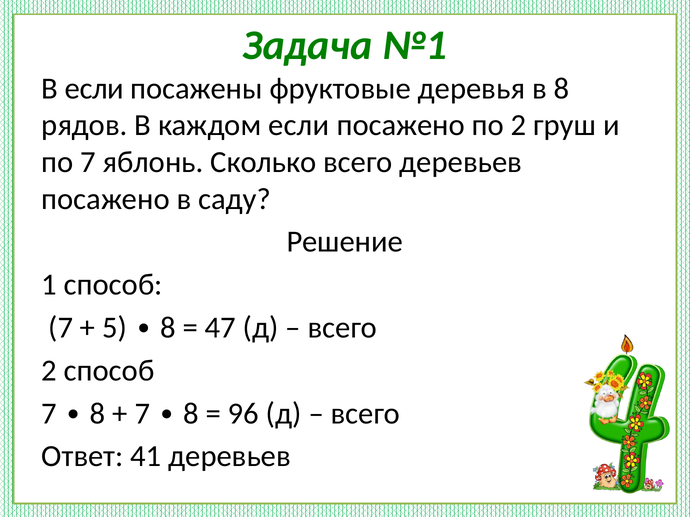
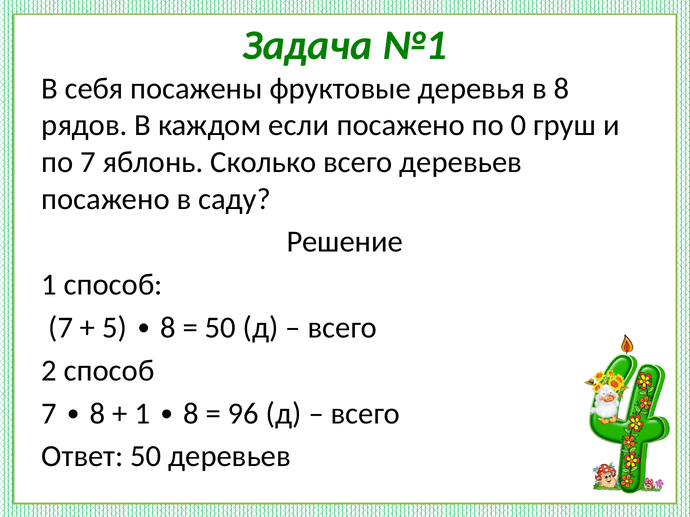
В если: если -> себя
по 2: 2 -> 0
47 at (220, 328): 47 -> 50
7 at (142, 414): 7 -> 1
Ответ 41: 41 -> 50
